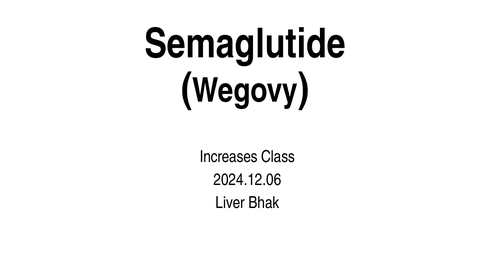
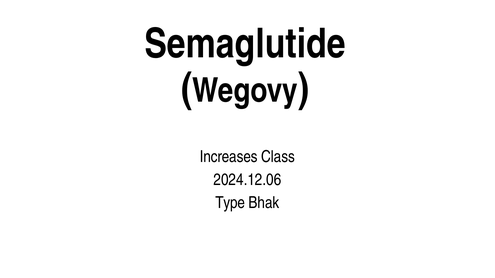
Liver: Liver -> Type
